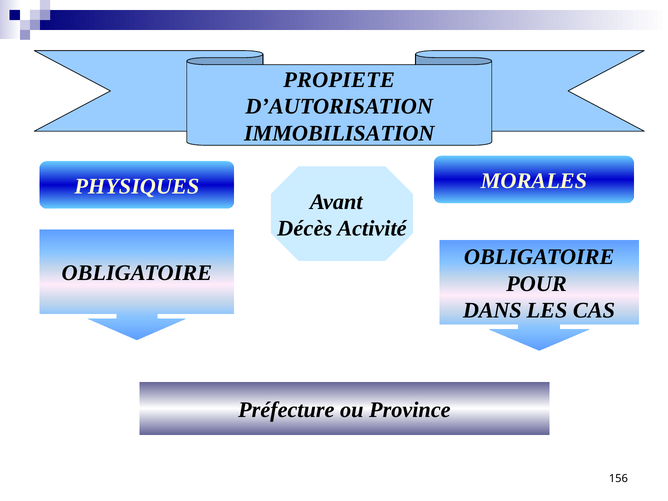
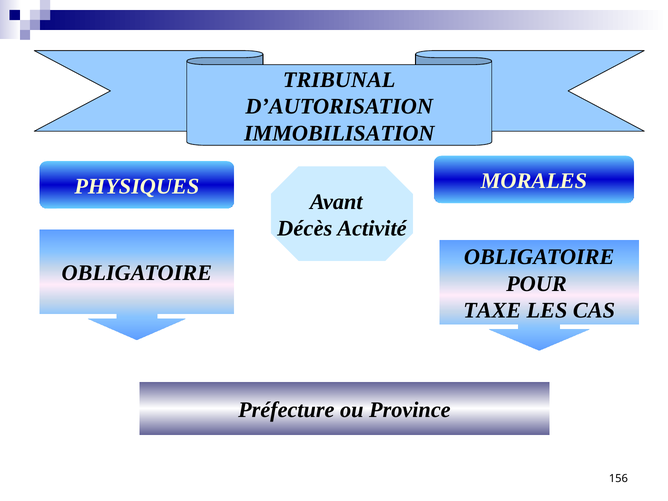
PROPIETE: PROPIETE -> TRIBUNAL
DANS: DANS -> TAXE
